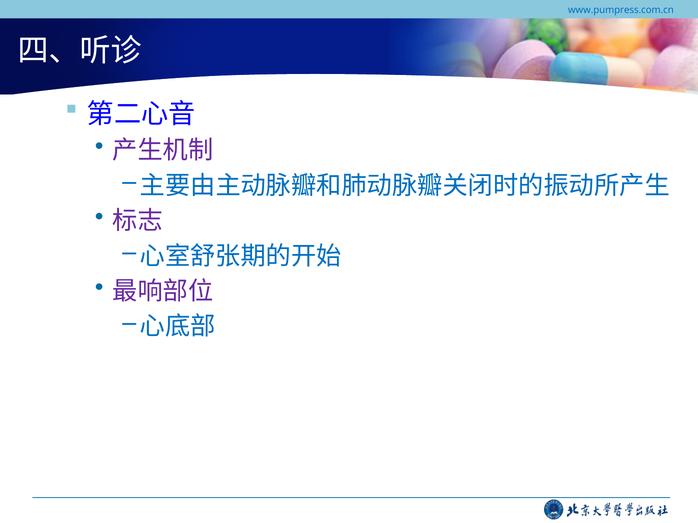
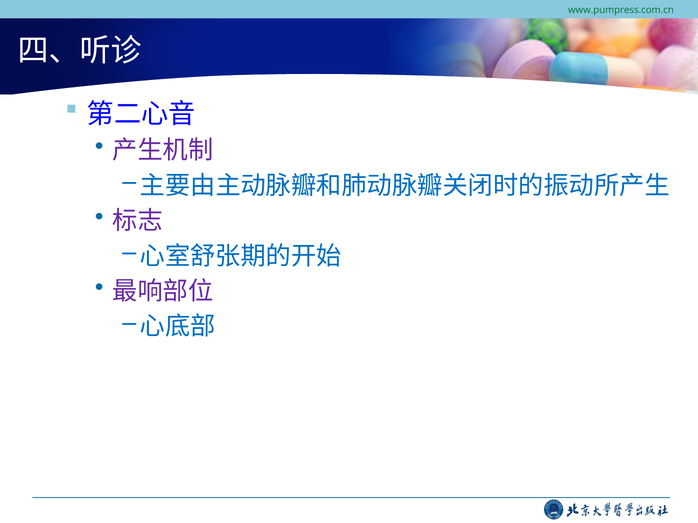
www.pumpress.com.cn colour: blue -> green
